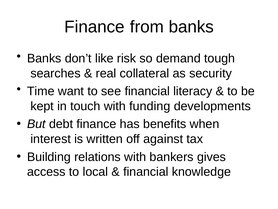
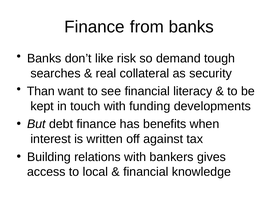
Time: Time -> Than
